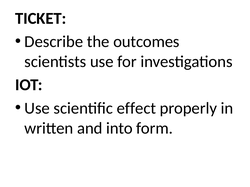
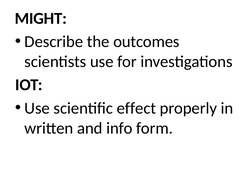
TICKET: TICKET -> MIGHT
into: into -> info
